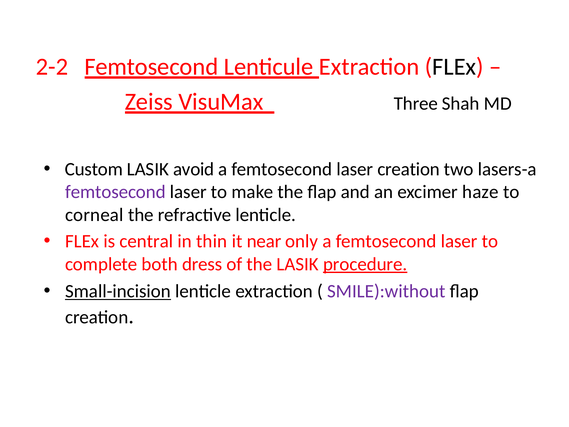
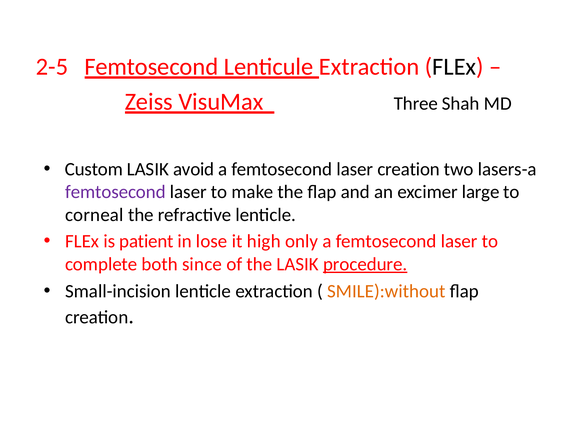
2-2: 2-2 -> 2-5
haze: haze -> large
central: central -> patient
thin: thin -> lose
near: near -> high
dress: dress -> since
Small-incision underline: present -> none
SMILE):without colour: purple -> orange
